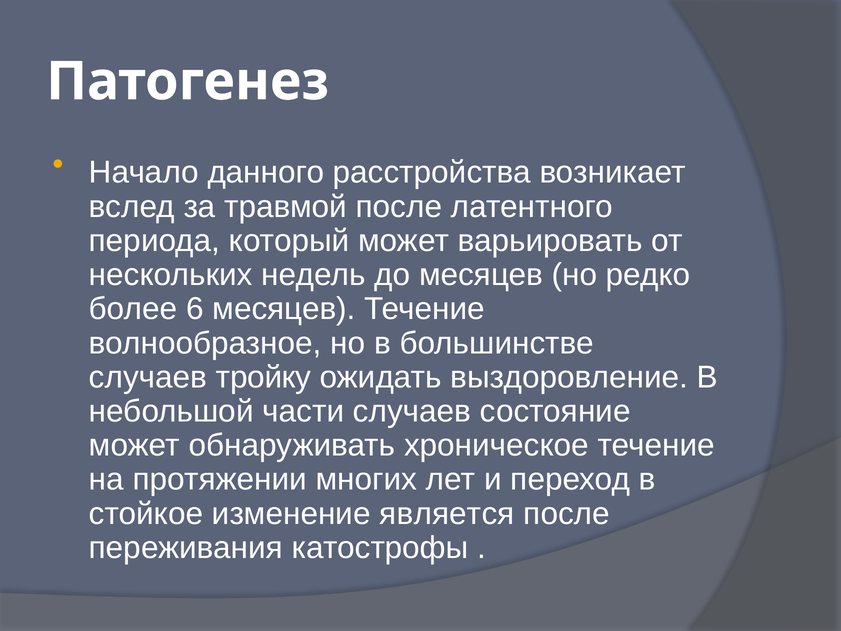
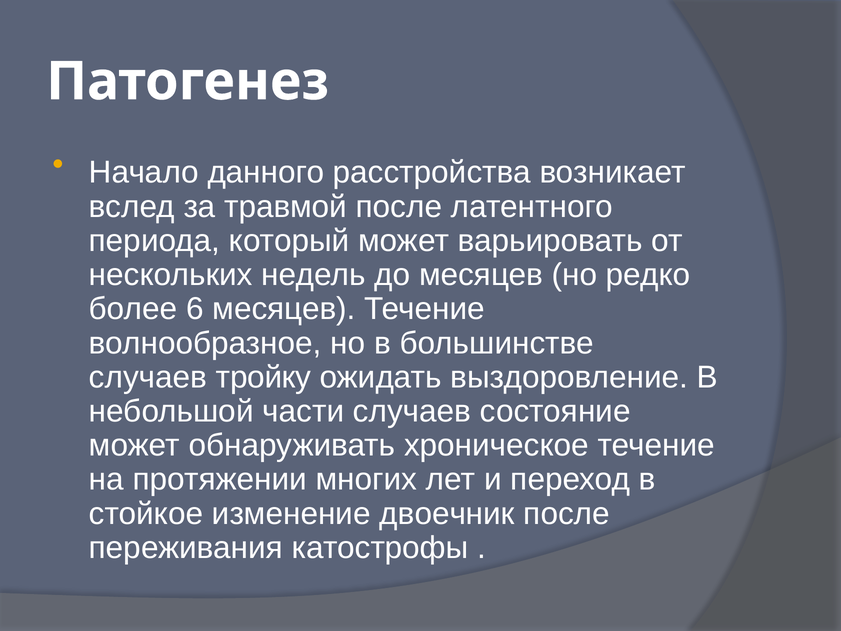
является: является -> двоечник
